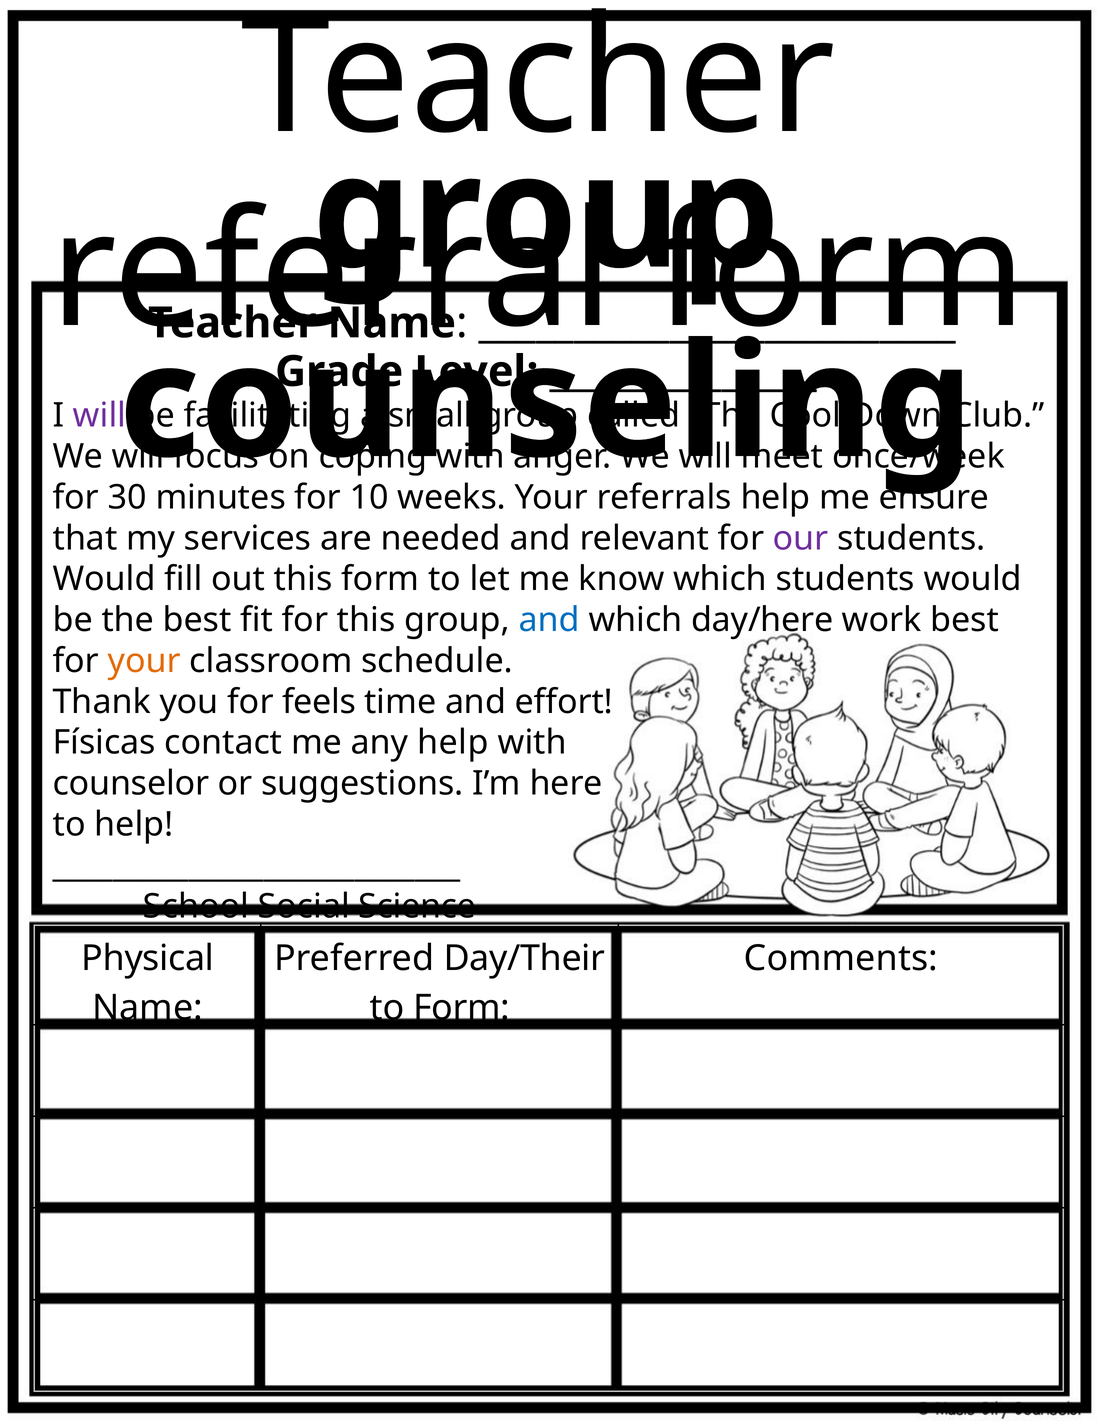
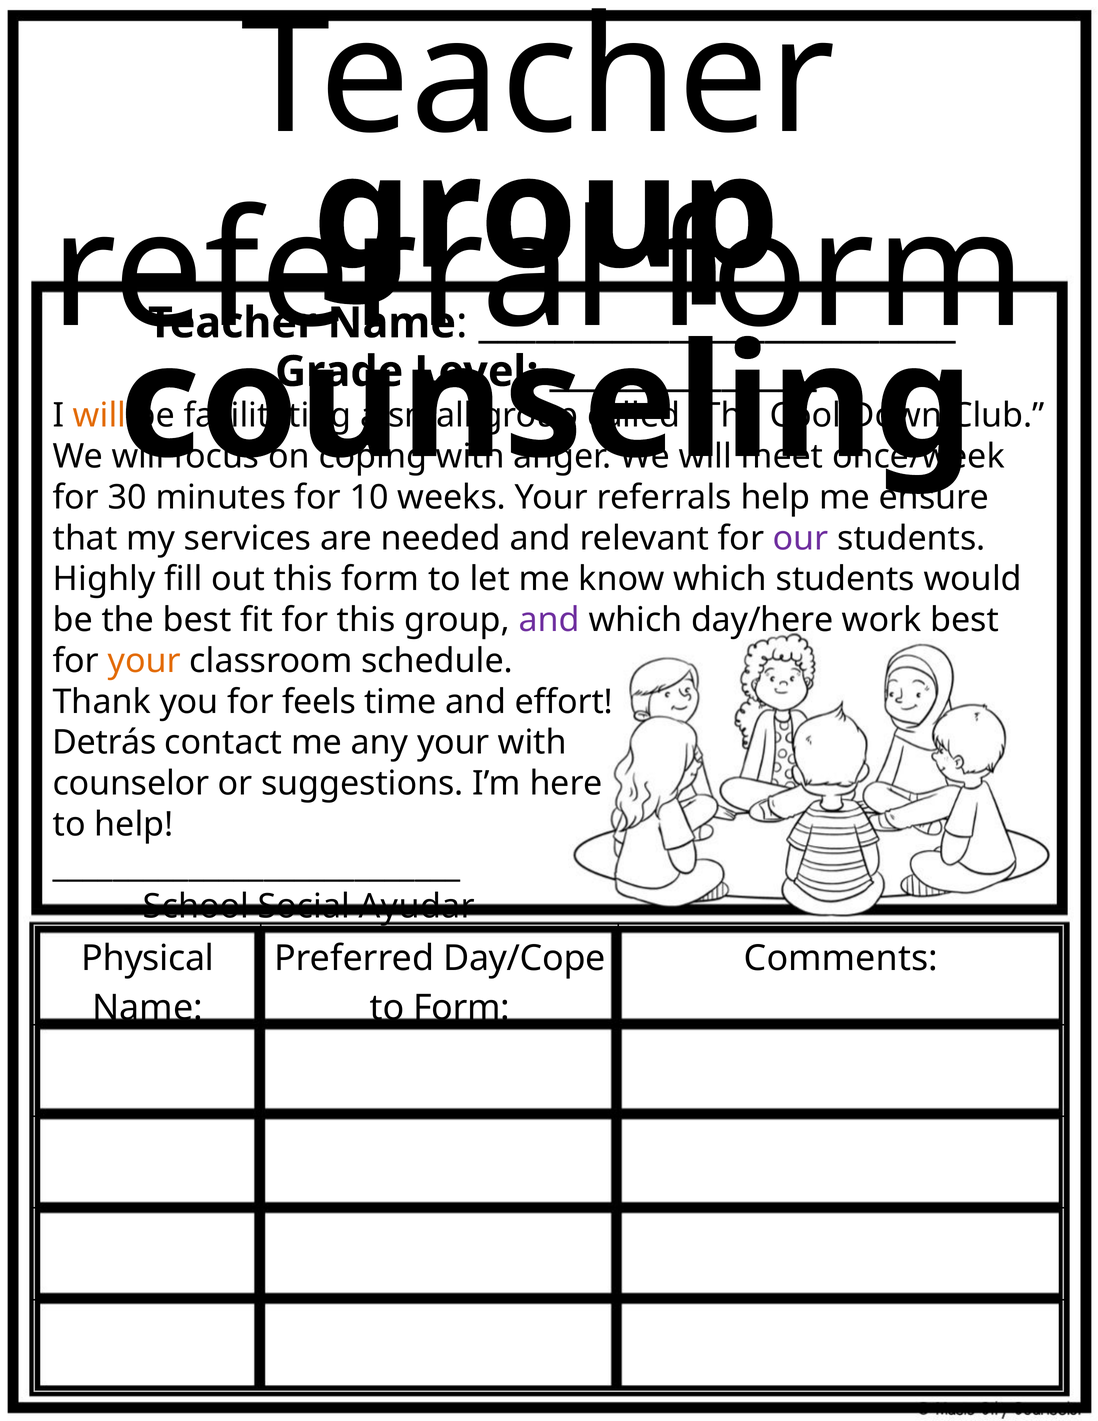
will at (100, 416) colour: purple -> orange
Would at (104, 579): Would -> Highly
and at (549, 620) colour: blue -> purple
Físicas: Físicas -> Detrás
any help: help -> your
Science: Science -> Ayudar
Day/Their: Day/Their -> Day/Cope
